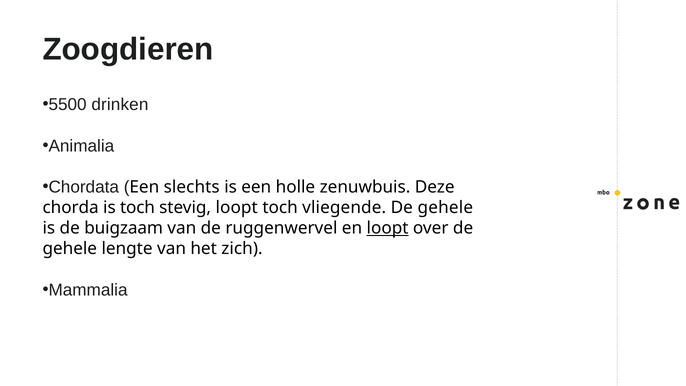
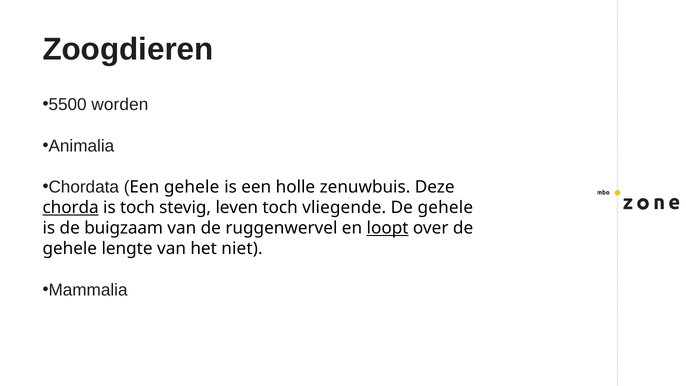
drinken: drinken -> worden
Een slechts: slechts -> gehele
chorda underline: none -> present
stevig loopt: loopt -> leven
zich: zich -> niet
